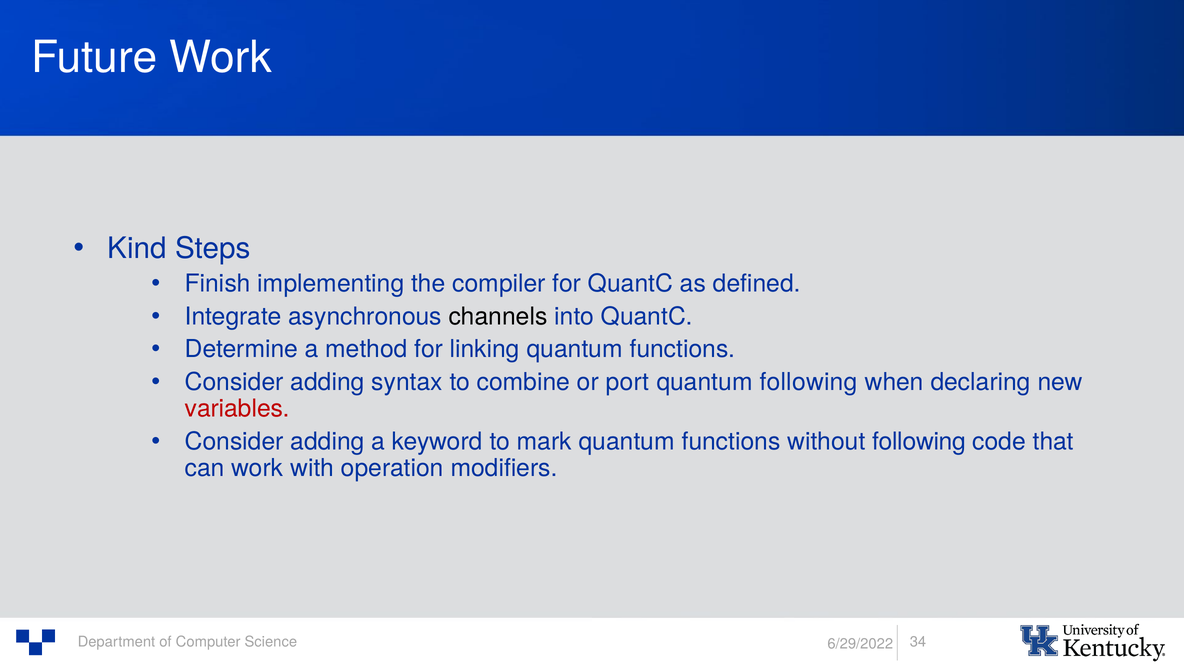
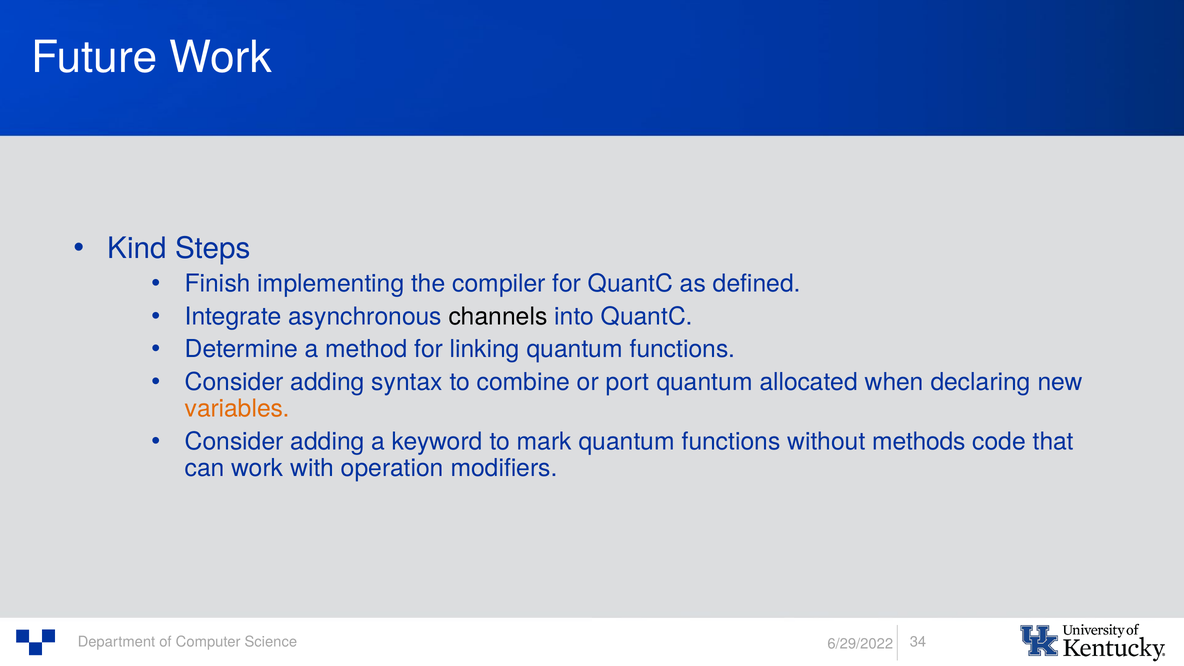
quantum following: following -> allocated
variables colour: red -> orange
without following: following -> methods
